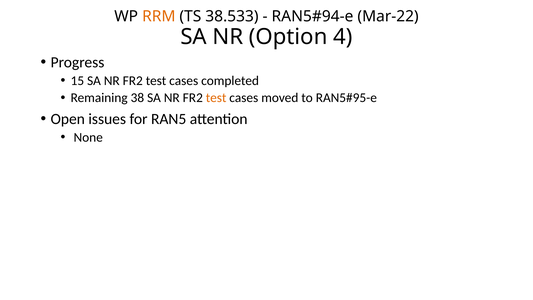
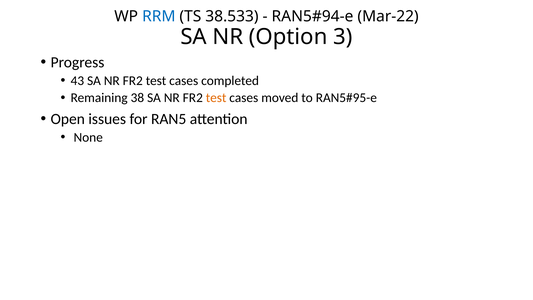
RRM colour: orange -> blue
4: 4 -> 3
15: 15 -> 43
